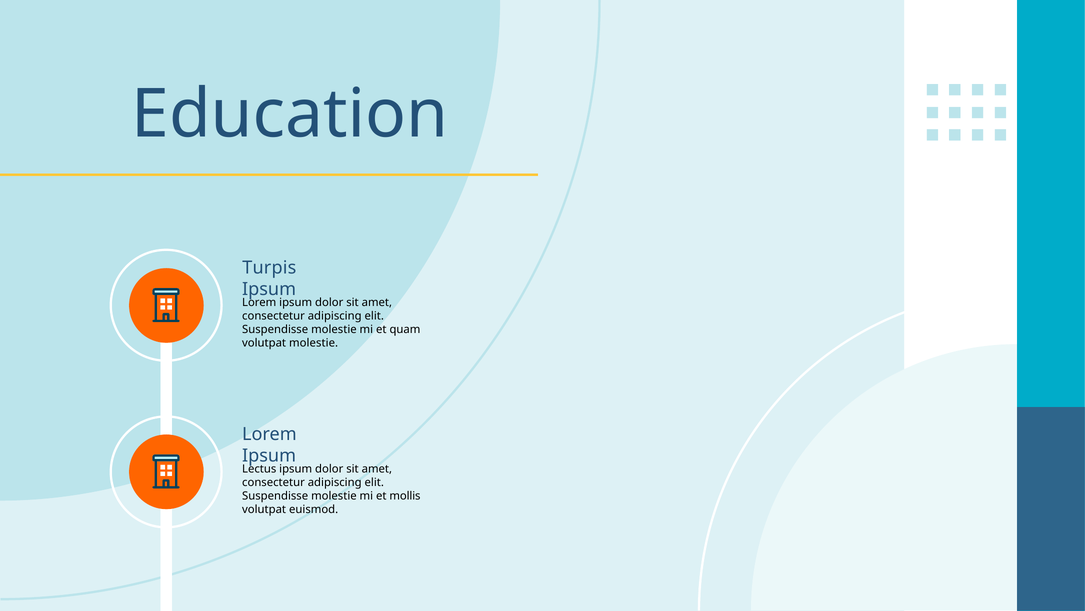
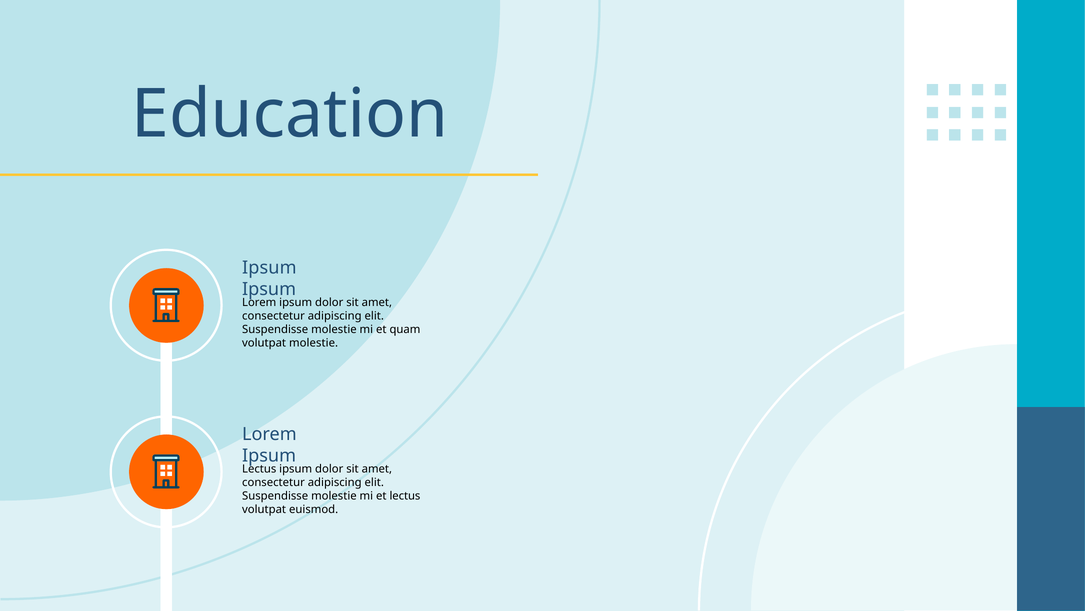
Turpis at (269, 267): Turpis -> Ipsum
et mollis: mollis -> lectus
